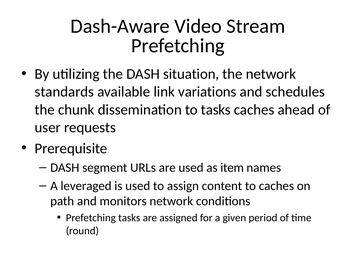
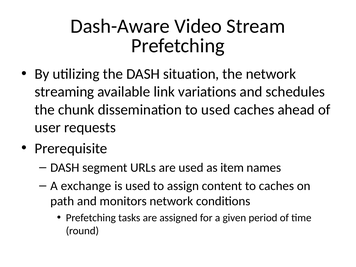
standards: standards -> streaming
to tasks: tasks -> used
leveraged: leveraged -> exchange
